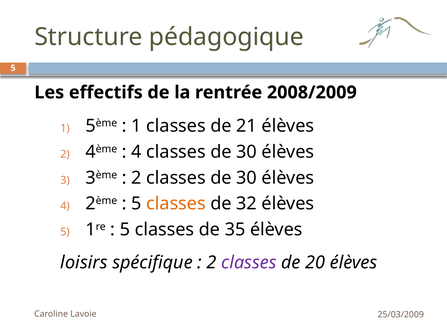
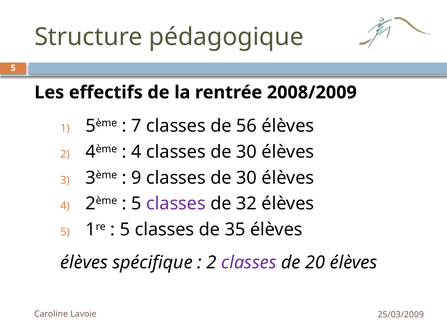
1 at (136, 126): 1 -> 7
21: 21 -> 56
2 at (136, 178): 2 -> 9
classes at (176, 204) colour: orange -> purple
loisirs at (84, 263): loisirs -> élèves
